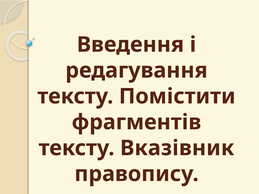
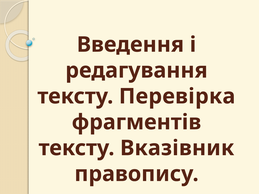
Помістити: Помістити -> Перевірка
